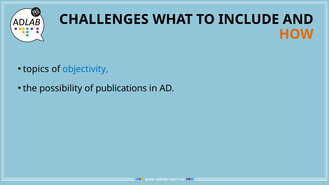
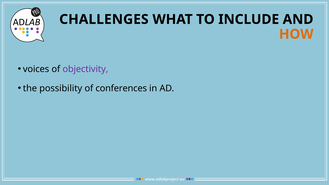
topics: topics -> voices
objectivity colour: blue -> purple
publications: publications -> conferences
